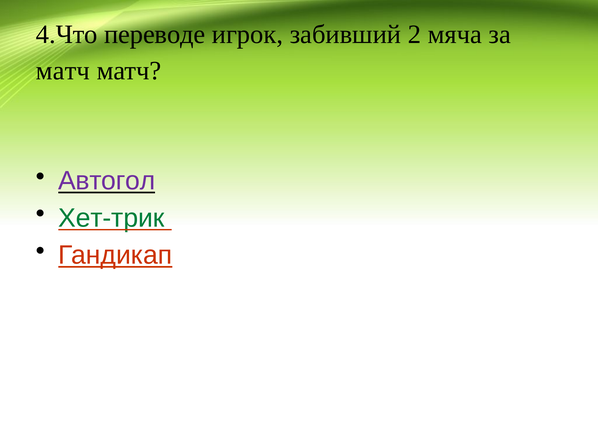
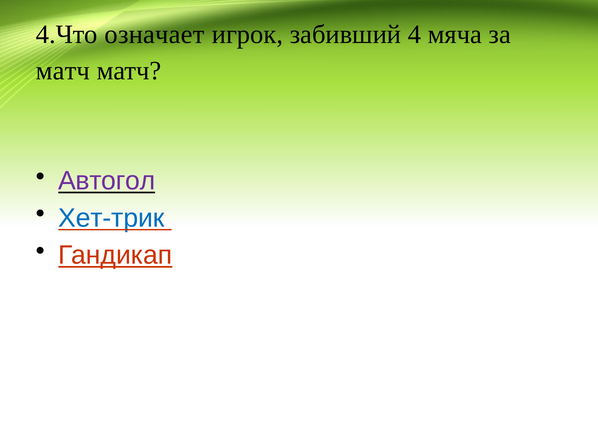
переводе: переводе -> означает
2: 2 -> 4
Хет-трик colour: green -> blue
